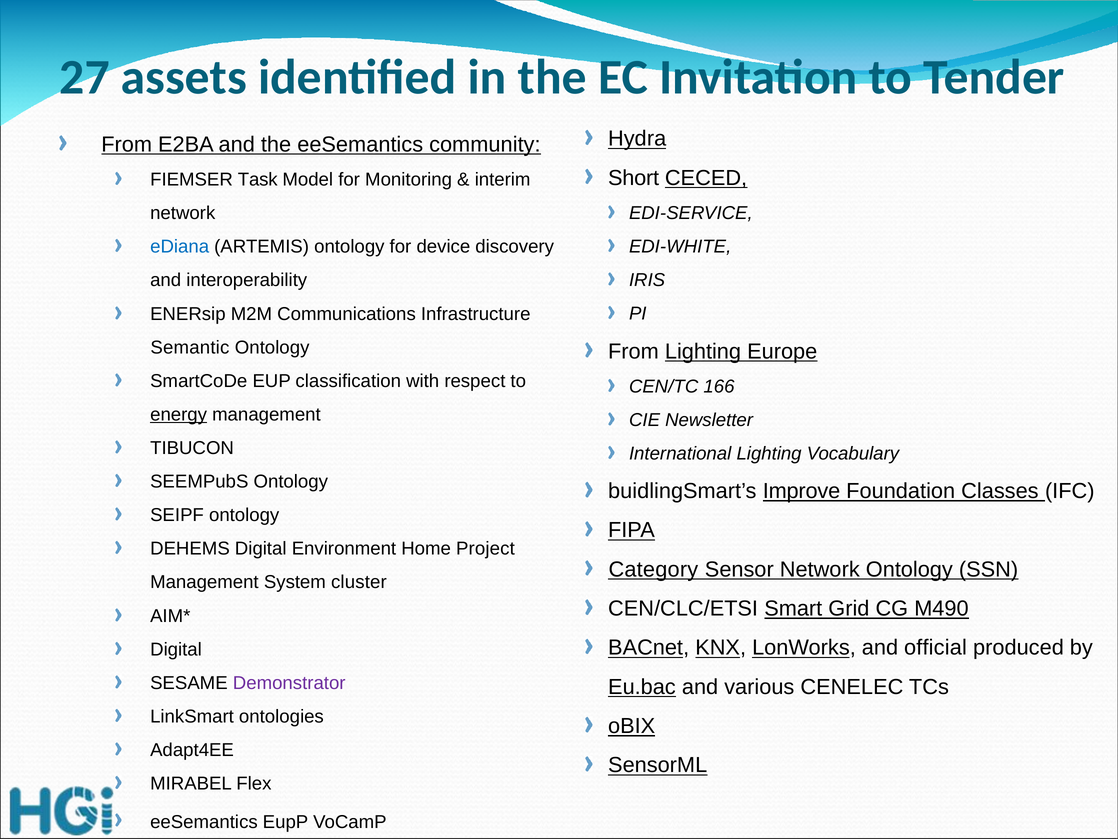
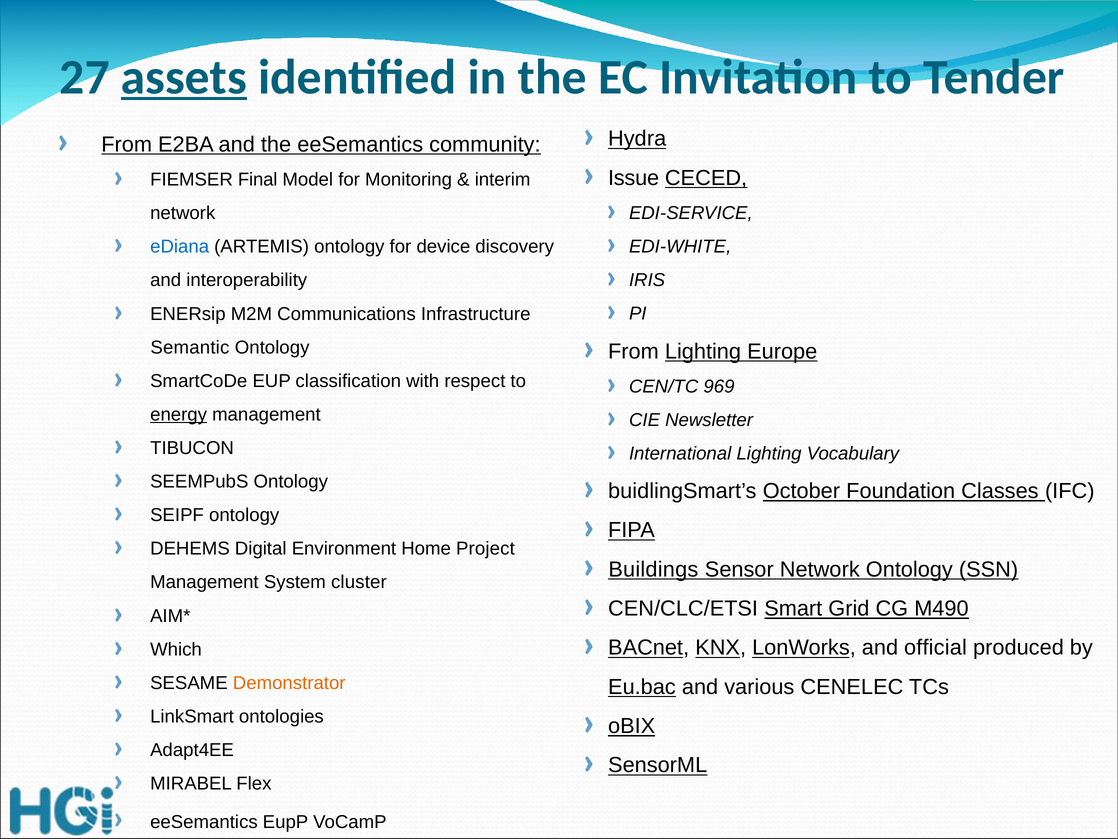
assets underline: none -> present
Short: Short -> Issue
Task: Task -> Final
166: 166 -> 969
Improve: Improve -> October
Category: Category -> Buildings
Digital at (176, 649): Digital -> Which
Demonstrator colour: purple -> orange
